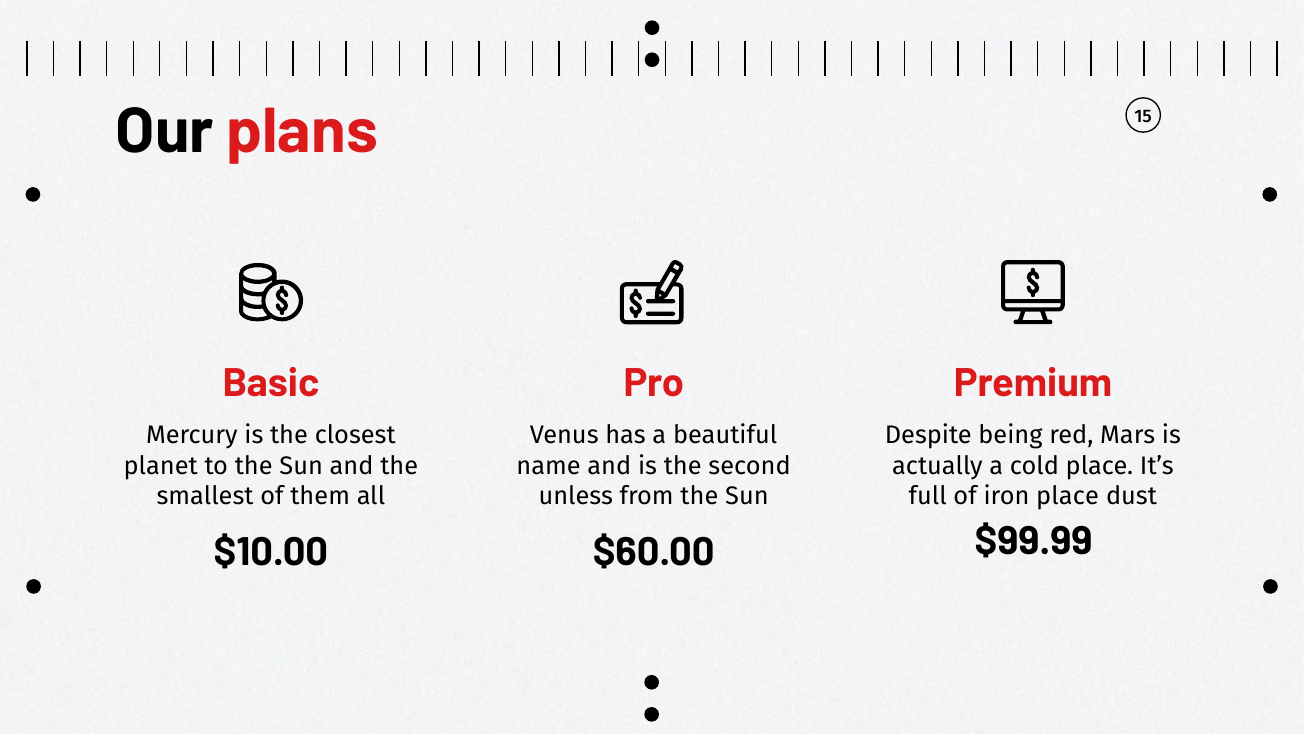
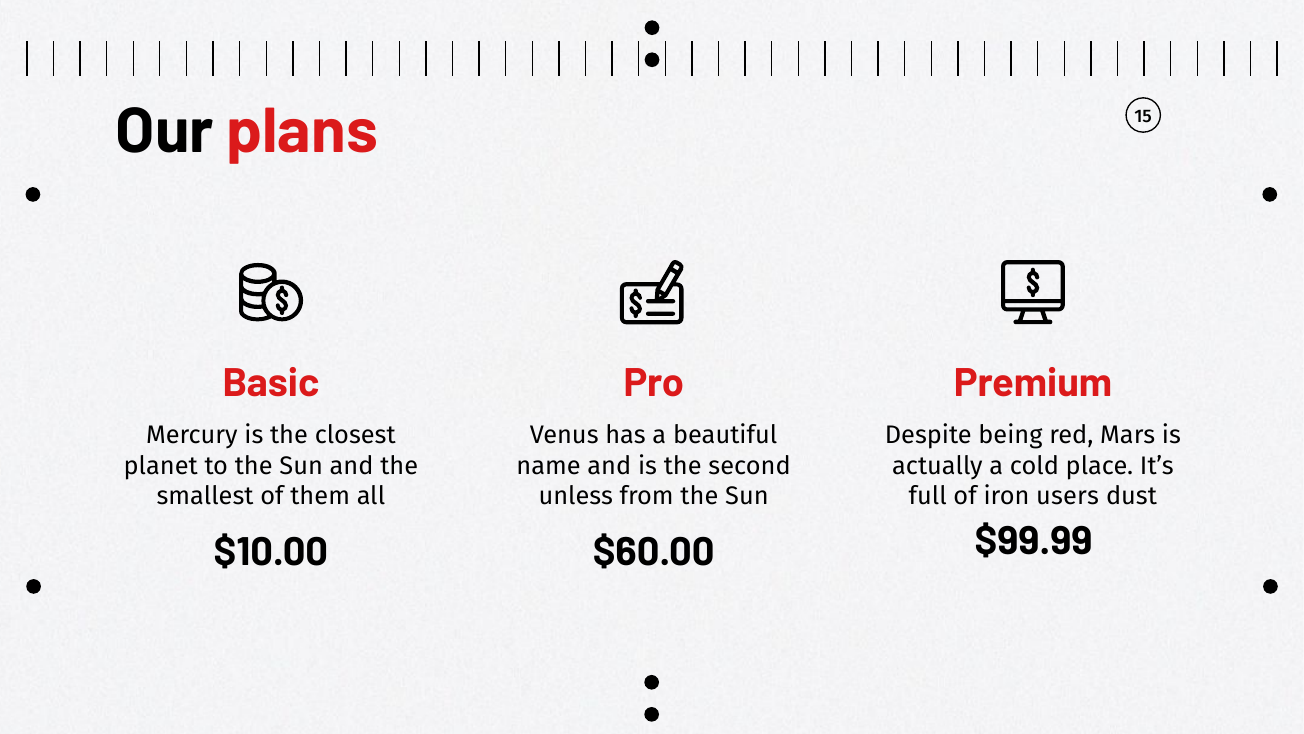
iron place: place -> users
